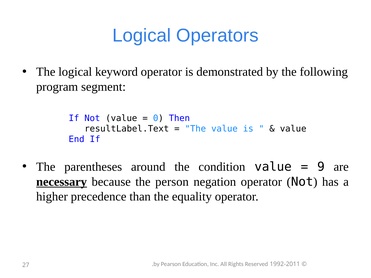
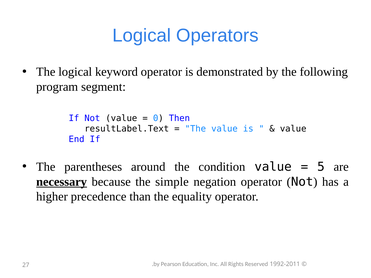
9: 9 -> 5
person: person -> simple
